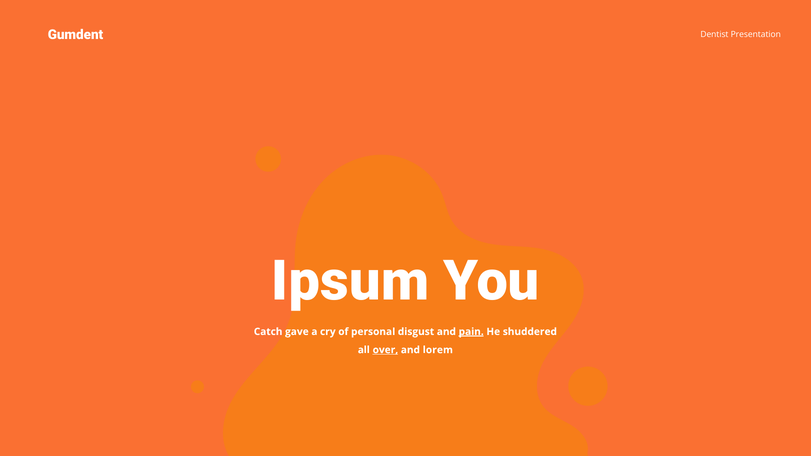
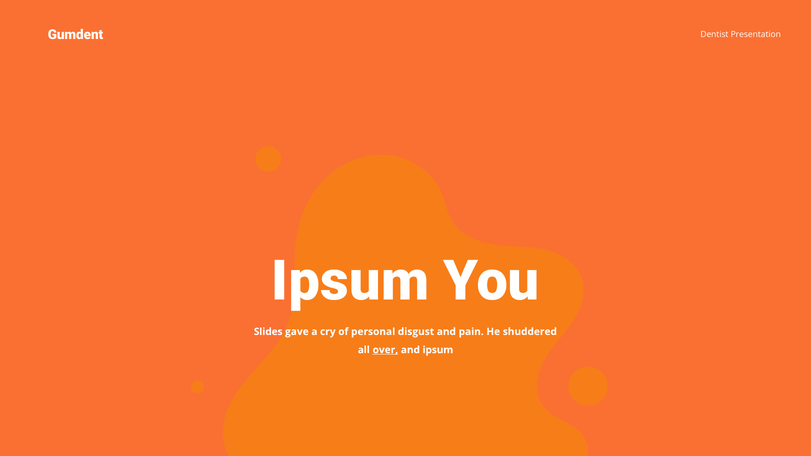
Catch: Catch -> Slides
pain underline: present -> none
and lorem: lorem -> ipsum
